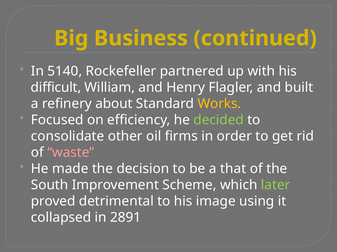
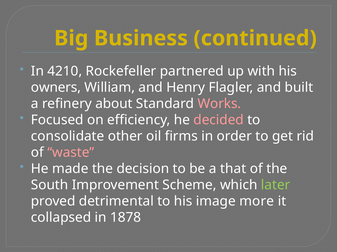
5140: 5140 -> 4210
difficult: difficult -> owners
Works colour: yellow -> pink
decided colour: light green -> pink
using: using -> more
2891: 2891 -> 1878
